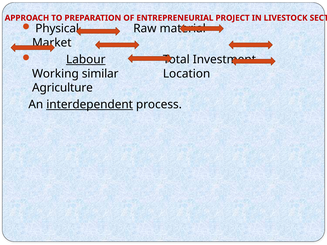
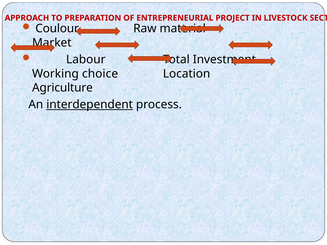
Physical: Physical -> Coulour
Labour underline: present -> none
similar: similar -> choice
